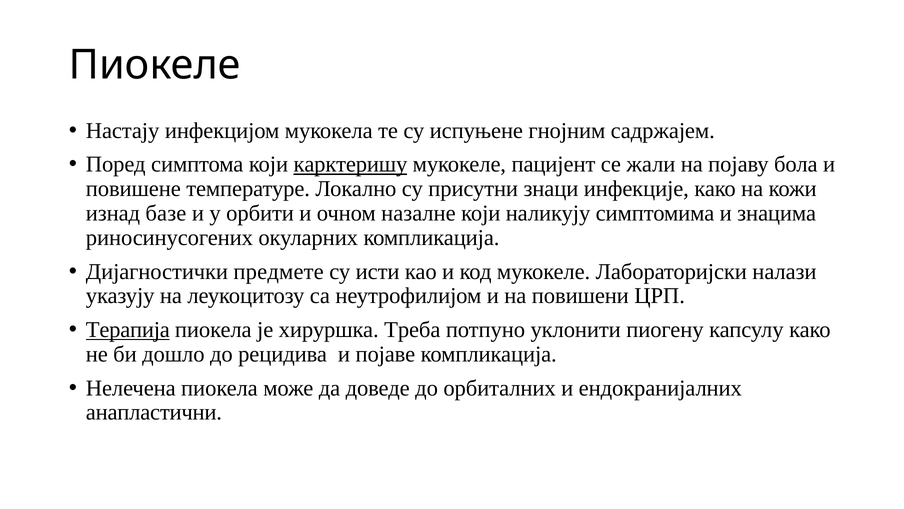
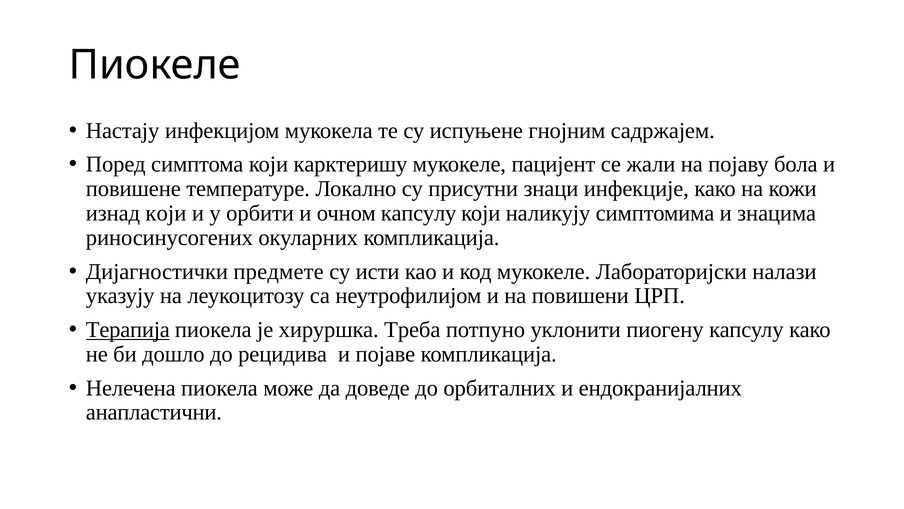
карктеришу underline: present -> none
изнад базе: базе -> који
очном назалне: назалне -> капсулу
